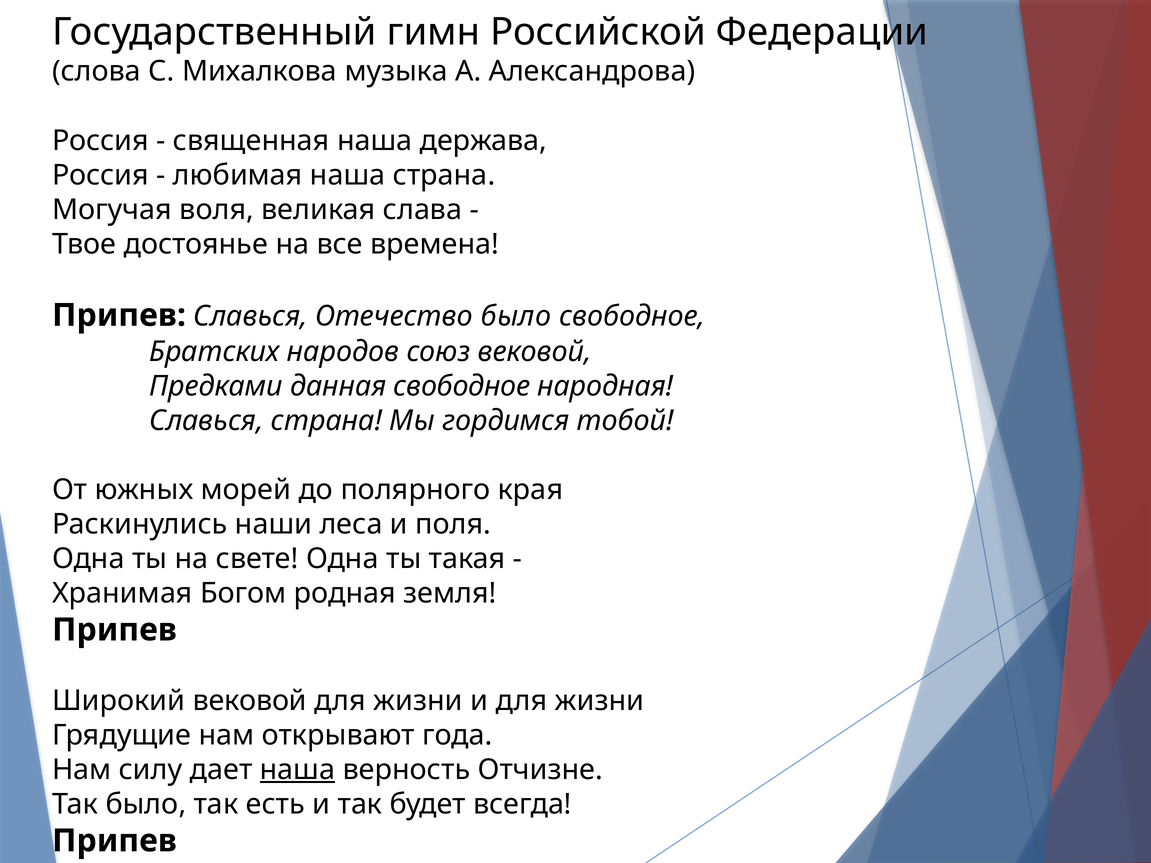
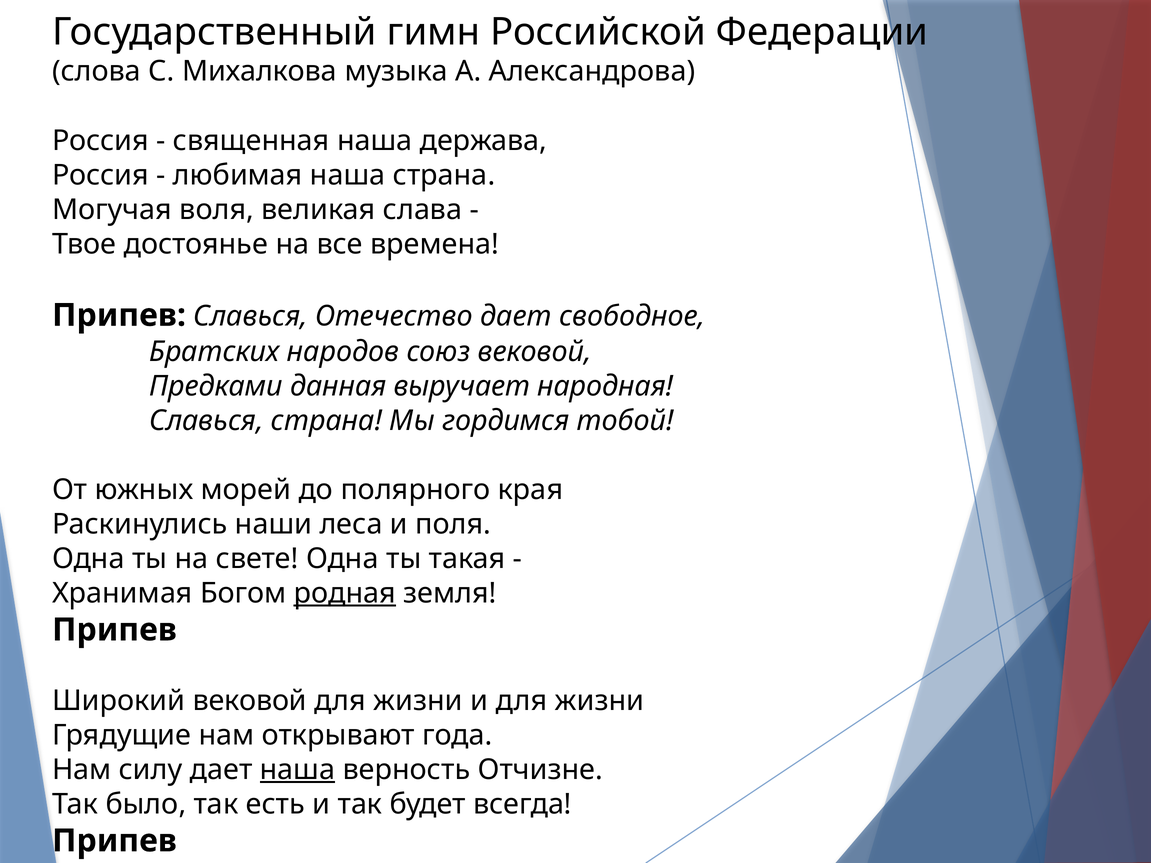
Отечество было: было -> дает
данная свободное: свободное -> выручает
родная underline: none -> present
